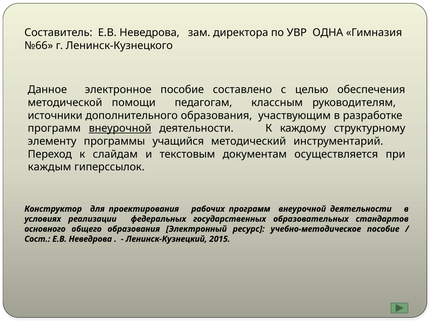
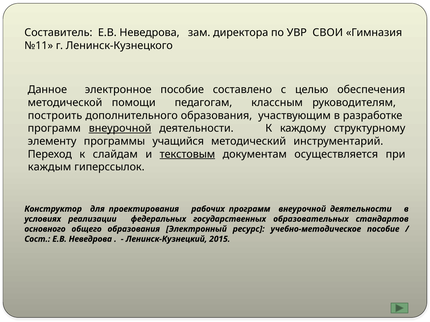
ОДНА: ОДНА -> СВОИ
№66: №66 -> №11
источники: источники -> построить
текстовым underline: none -> present
